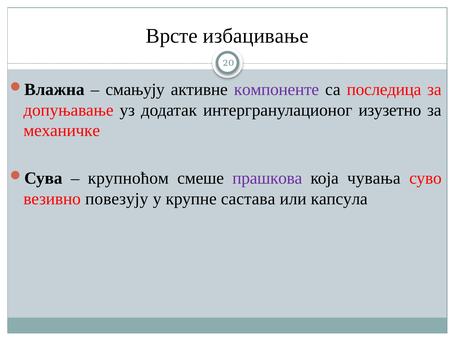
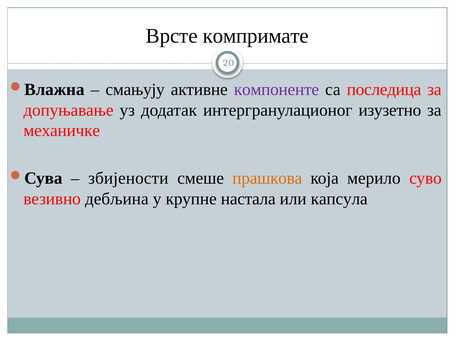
избацивање: избацивање -> компримате
крупноћом: крупноћом -> збијености
прашкова colour: purple -> orange
чувања: чувања -> мерило
повезују: повезују -> дебљина
састава: састава -> настала
